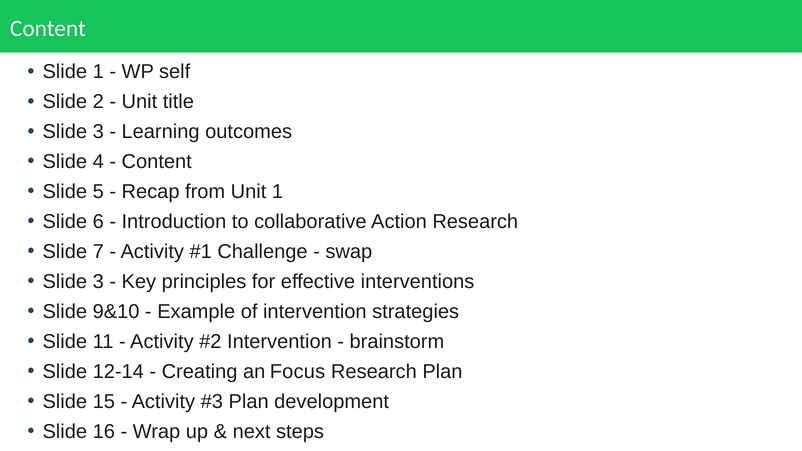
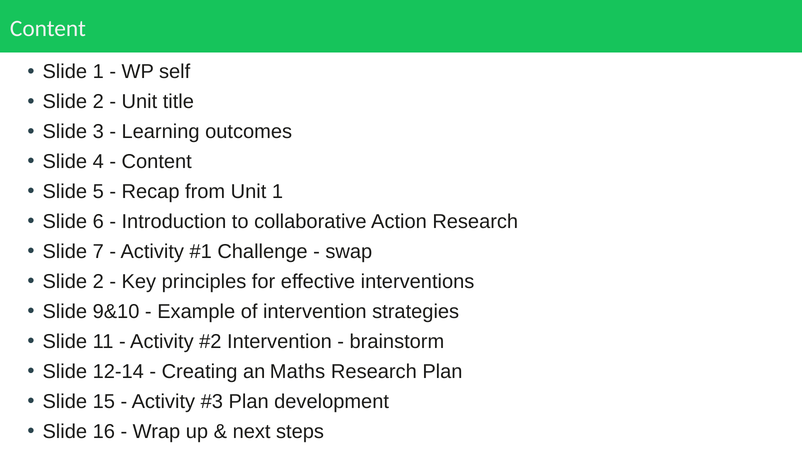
3 at (98, 282): 3 -> 2
Focus: Focus -> Maths
